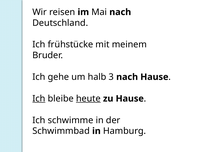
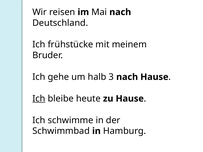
heute underline: present -> none
